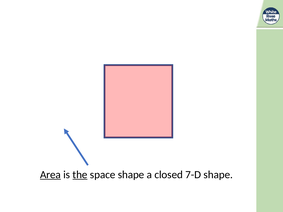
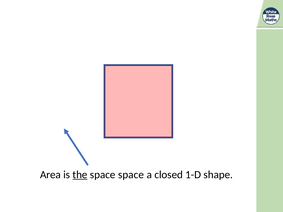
Area underline: present -> none
space shape: shape -> space
7-D: 7-D -> 1-D
